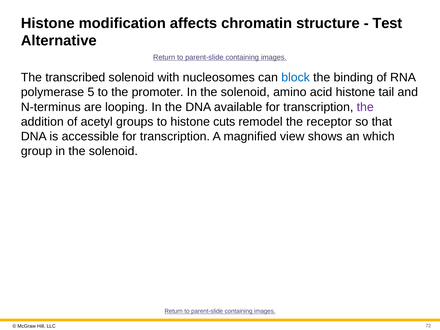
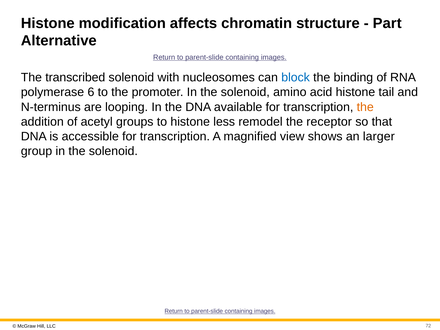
Test: Test -> Part
5: 5 -> 6
the at (365, 107) colour: purple -> orange
cuts: cuts -> less
which: which -> larger
